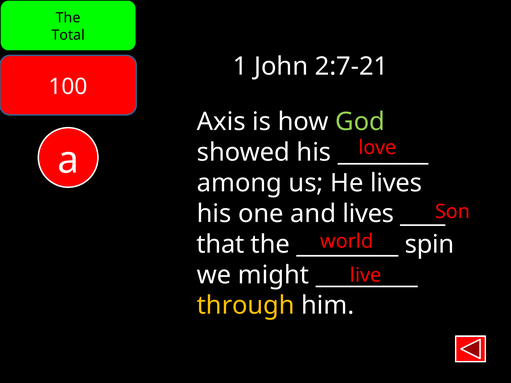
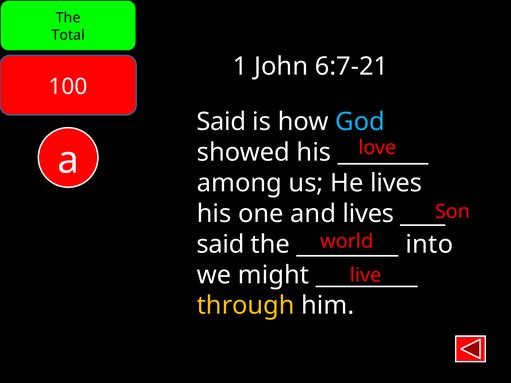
2:7-21: 2:7-21 -> 6:7-21
Axis at (221, 122): Axis -> Said
God colour: light green -> light blue
that at (221, 244): that -> said
spin: spin -> into
